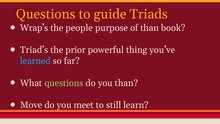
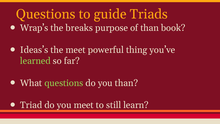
people: people -> breaks
Triad’s: Triad’s -> Ideas’s
the prior: prior -> meet
learned colour: light blue -> light green
Move: Move -> Triad
